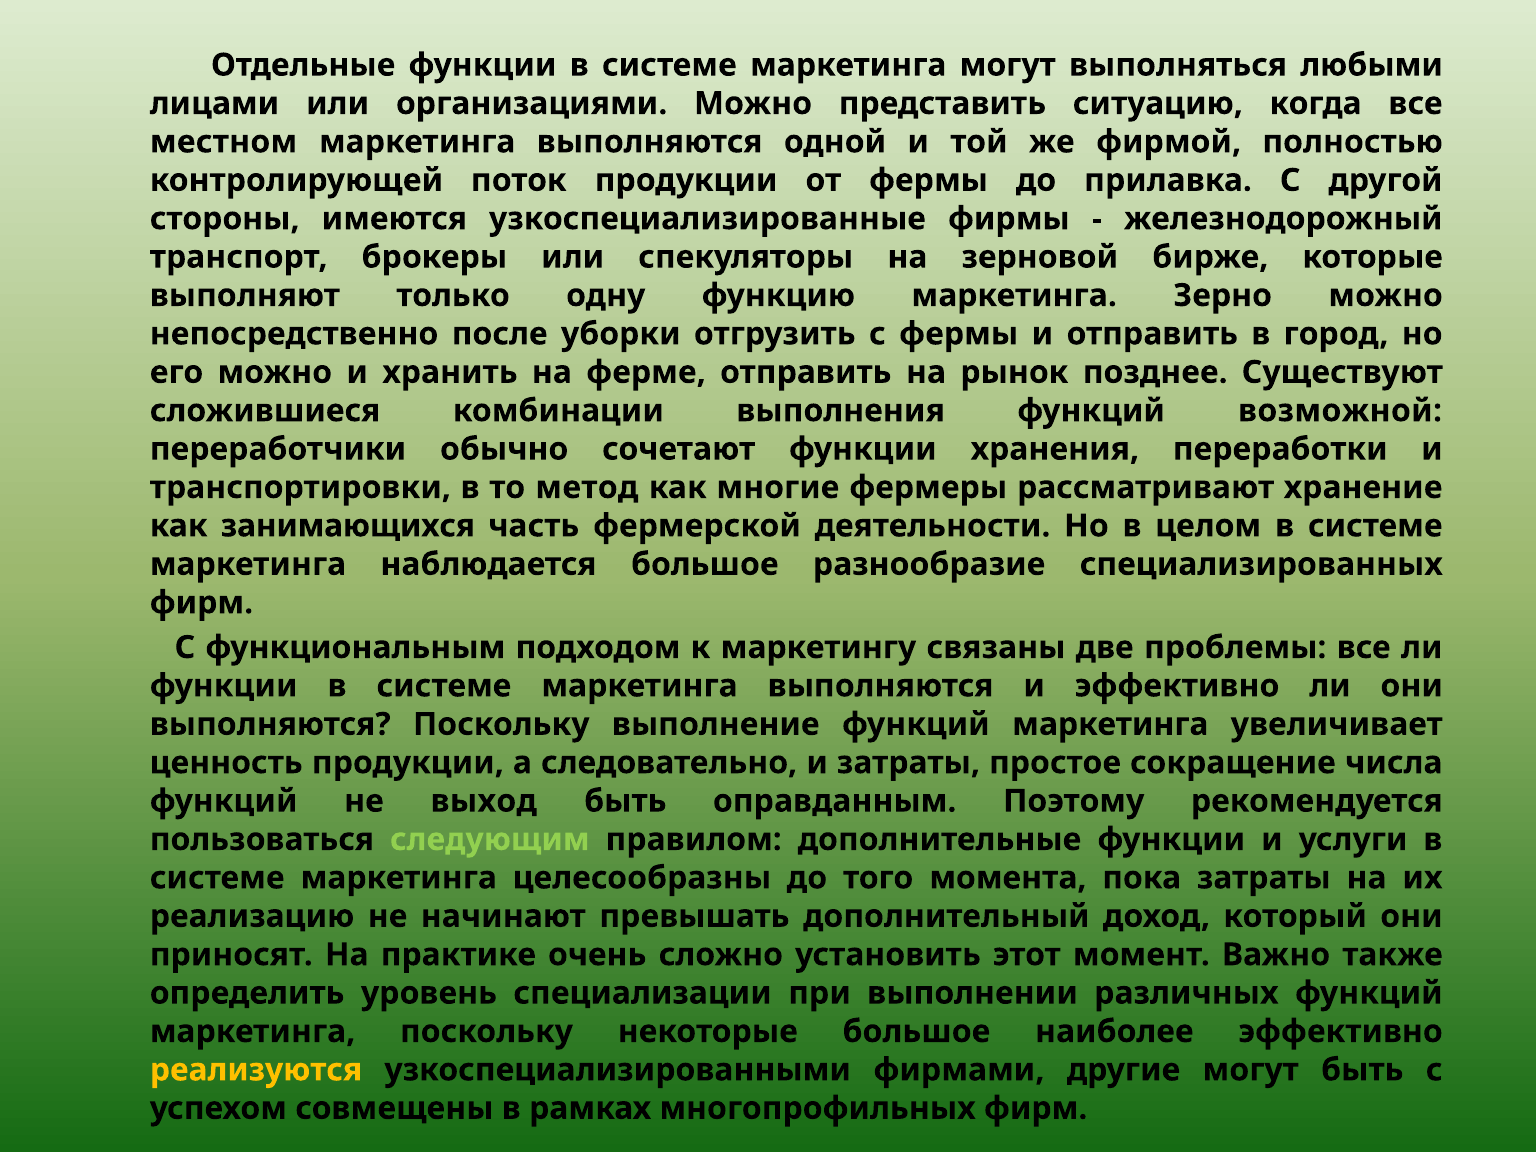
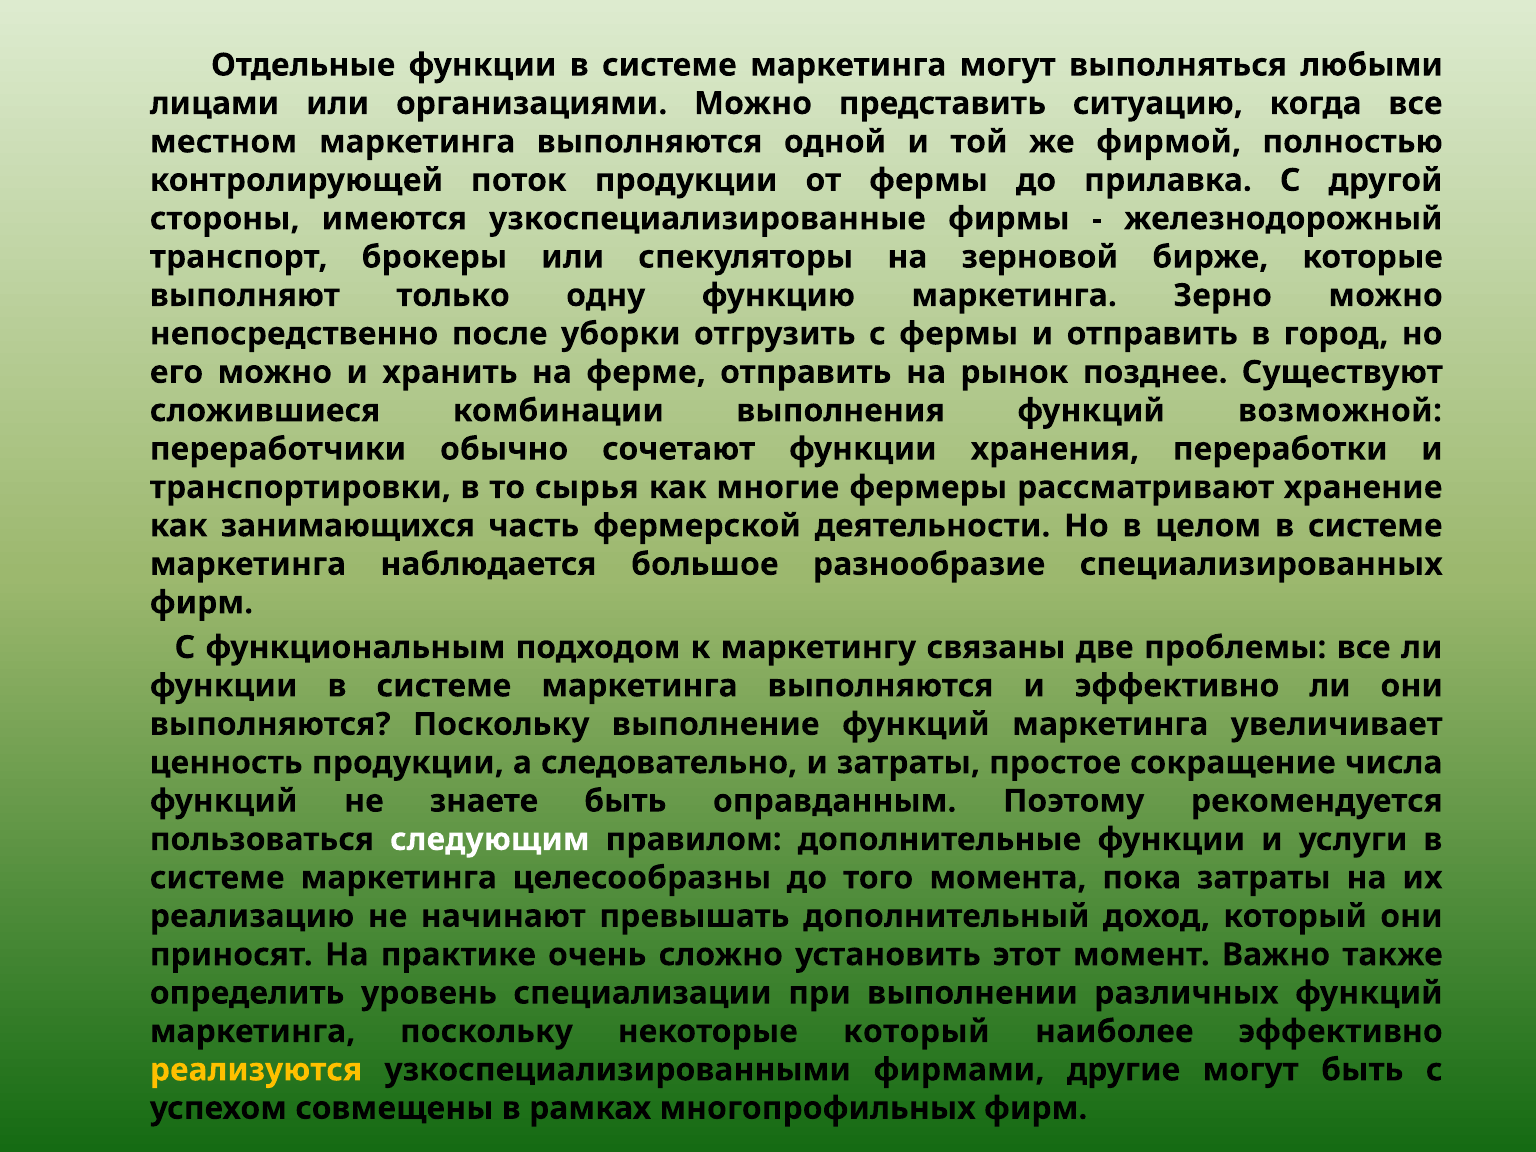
метод: метод -> сырья
выход: выход -> знаете
следующим colour: light green -> white
некоторые большое: большое -> который
